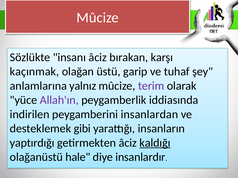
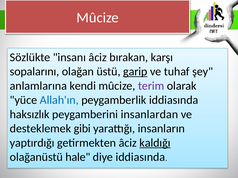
kaçınmak: kaçınmak -> sopalarını
garip underline: none -> present
yalnız: yalnız -> kendi
Allah'ın colour: purple -> blue
indirilen: indirilen -> haksızlık
diye insanlardır: insanlardır -> iddiasında
